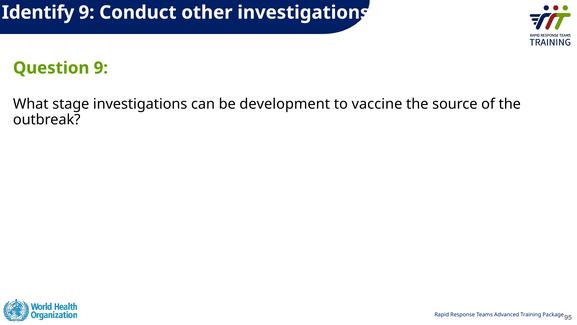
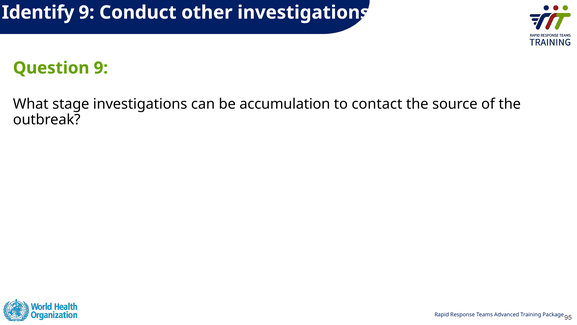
development: development -> accumulation
vaccine: vaccine -> contact
